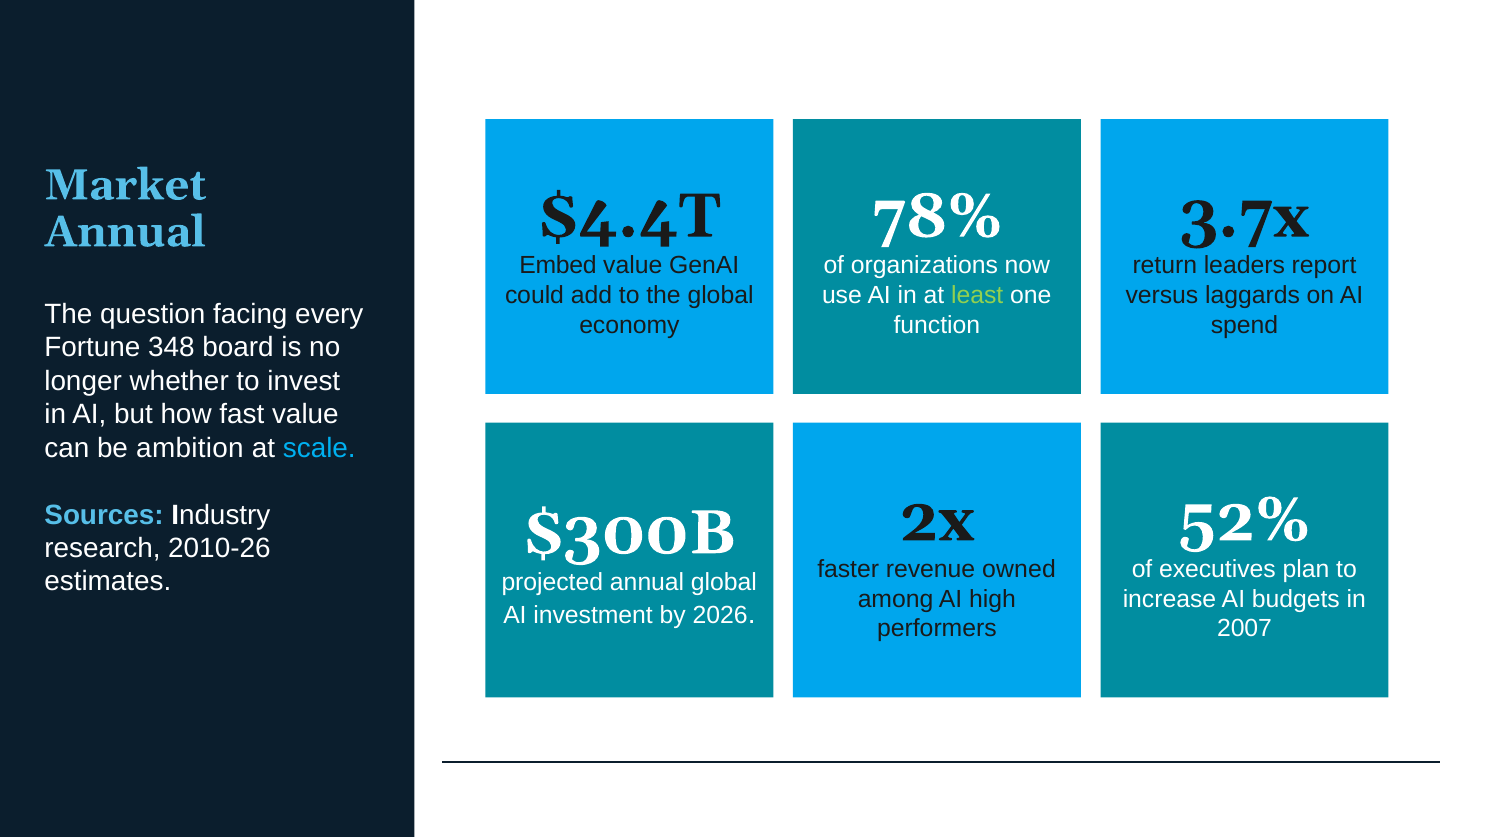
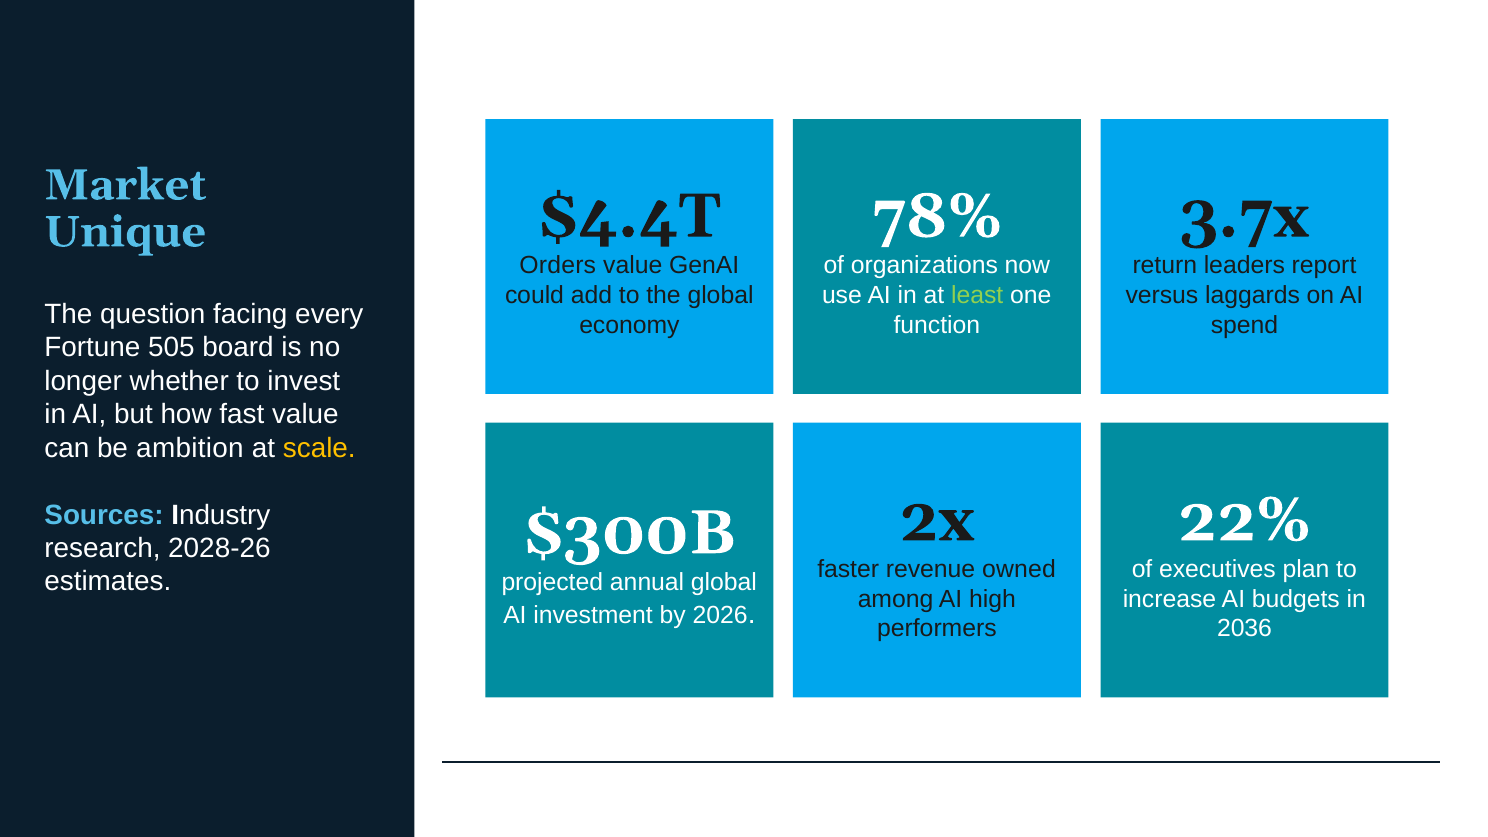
Annual at (125, 232): Annual -> Unique
Embed: Embed -> Orders
348: 348 -> 505
scale colour: light blue -> yellow
52%: 52% -> 22%
2010-26: 2010-26 -> 2028-26
2007: 2007 -> 2036
